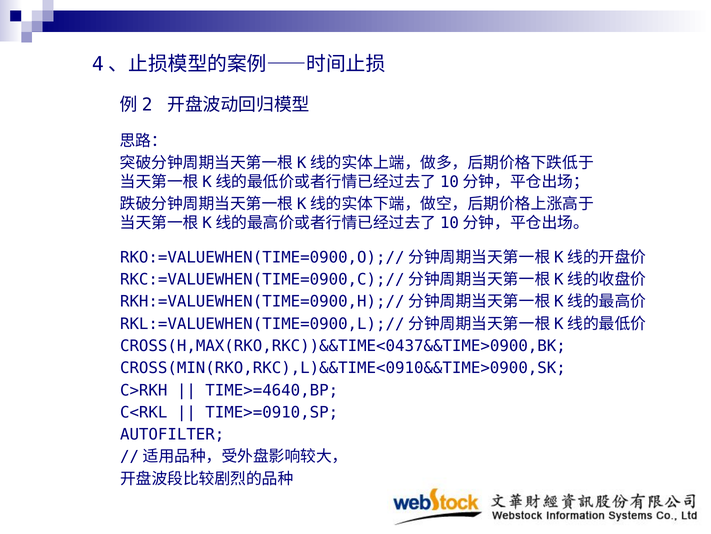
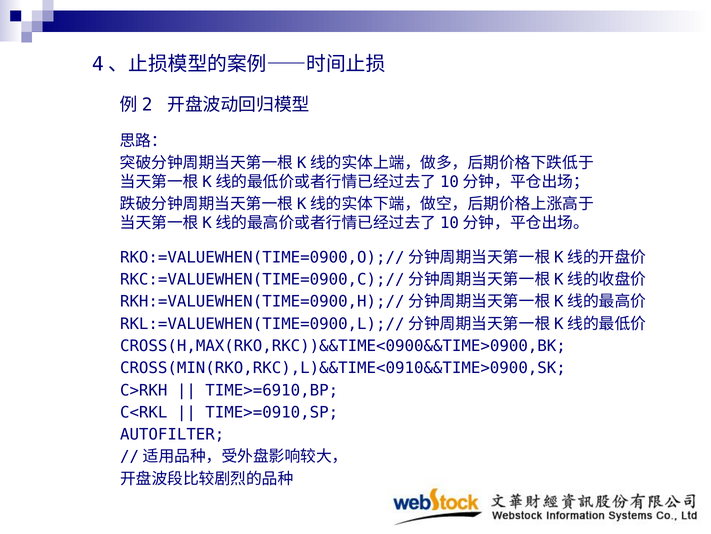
CROSS(H,MAX(RKO,RKC))&&TIME<0437&&TIME>0900,BK: CROSS(H,MAX(RKO,RKC))&&TIME<0437&&TIME>0900,BK -> CROSS(H,MAX(RKO,RKC))&&TIME<0900&&TIME>0900,BK
TIME>=4640,BP: TIME>=4640,BP -> TIME>=6910,BP
